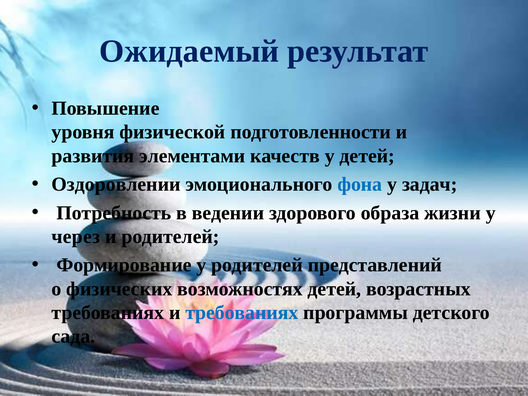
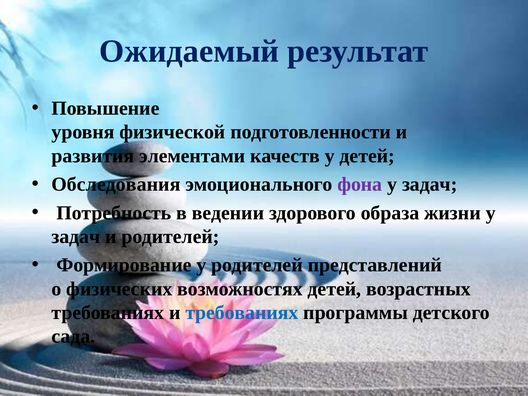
Оздоровлении: Оздоровлении -> Обследования
фона colour: blue -> purple
через at (76, 237): через -> задач
